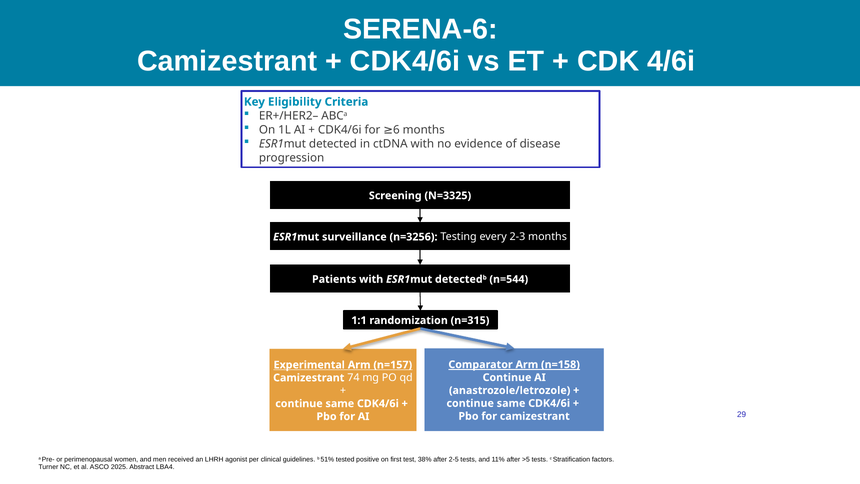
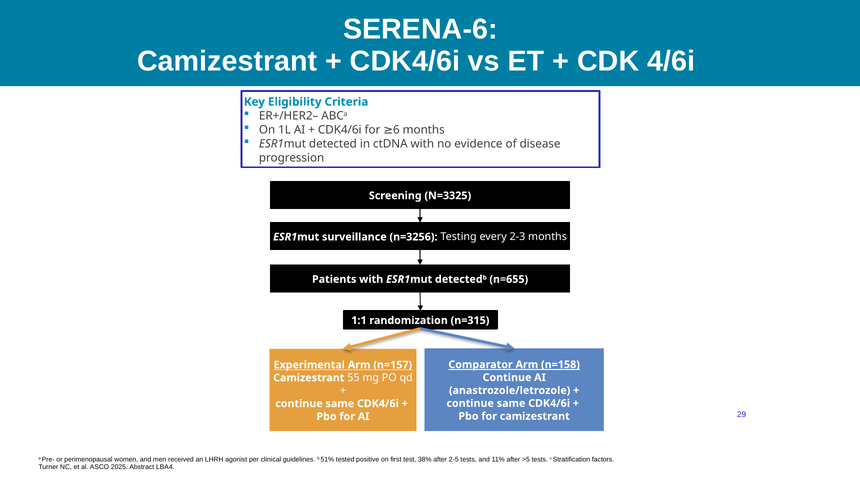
n=544: n=544 -> n=655
74: 74 -> 55
